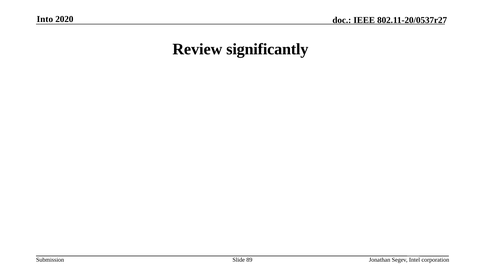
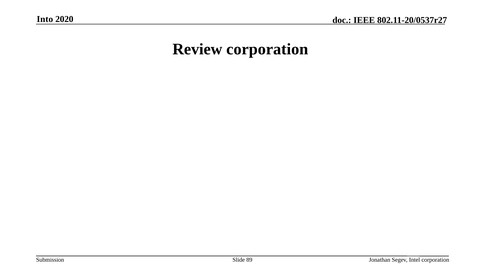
Review significantly: significantly -> corporation
